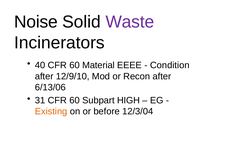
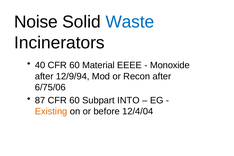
Waste colour: purple -> blue
Condition: Condition -> Monoxide
12/9/10: 12/9/10 -> 12/9/94
6/13/06: 6/13/06 -> 6/75/06
31: 31 -> 87
HIGH: HIGH -> INTO
12/3/04: 12/3/04 -> 12/4/04
